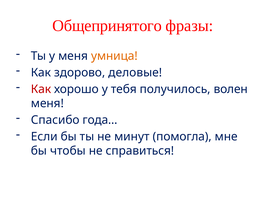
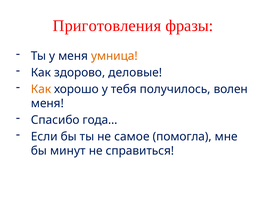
Общепринятого: Общепринятого -> Приготовления
Как at (41, 89) colour: red -> orange
минут: минут -> самое
чтобы: чтобы -> минут
